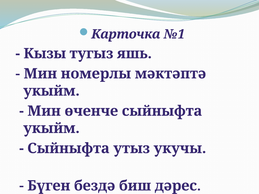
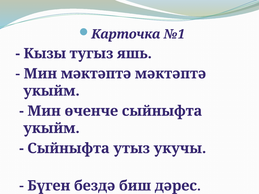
Мин номерлы: номерлы -> мәктәптә
